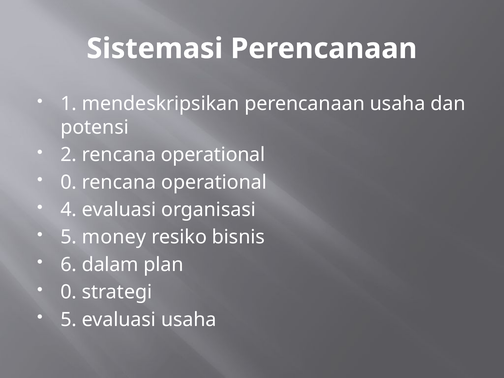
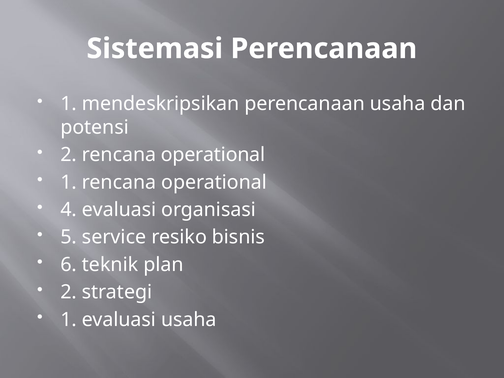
0 at (69, 182): 0 -> 1
money: money -> service
dalam: dalam -> teknik
0 at (69, 292): 0 -> 2
5 at (69, 320): 5 -> 1
